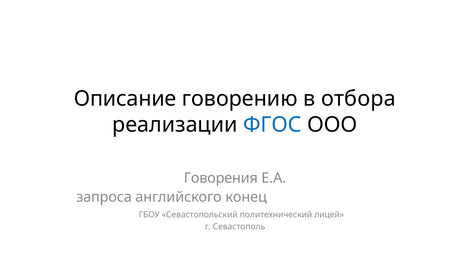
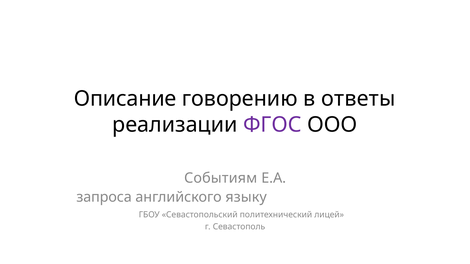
отбора: отбора -> ответы
ФГОС colour: blue -> purple
Говорения: Говорения -> Событиям
конец: конец -> языку
